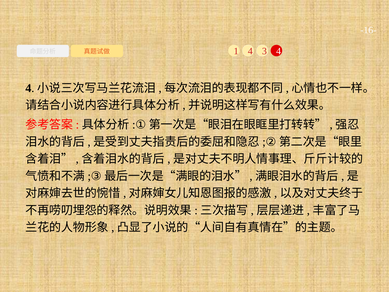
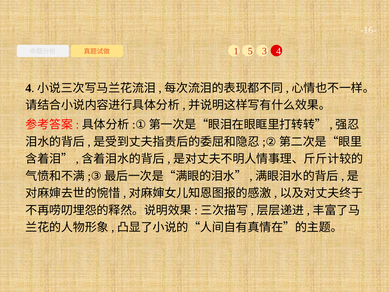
1 4: 4 -> 5
